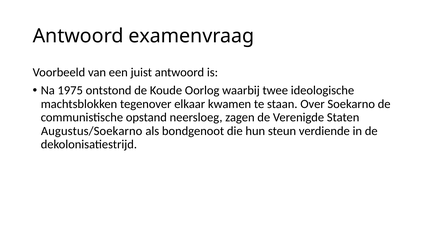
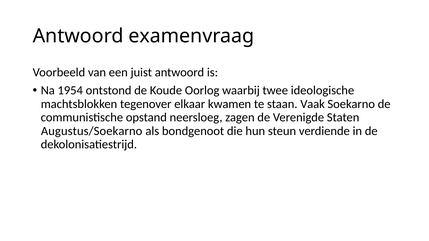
1975: 1975 -> 1954
Over: Over -> Vaak
